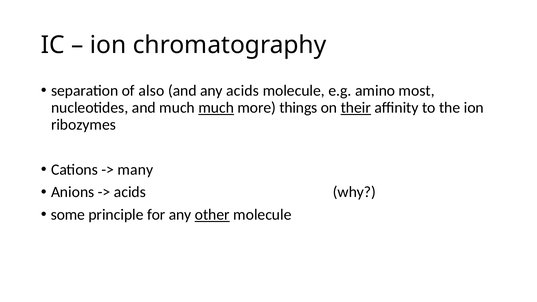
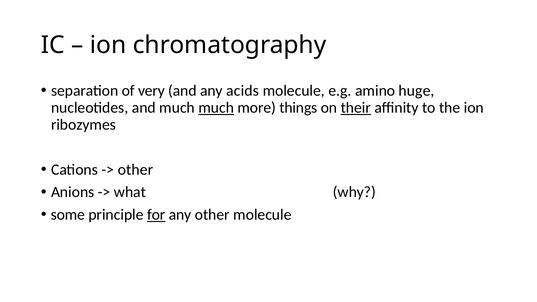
also: also -> very
most: most -> huge
many at (136, 170): many -> other
acids at (130, 192): acids -> what
for underline: none -> present
other at (212, 215) underline: present -> none
